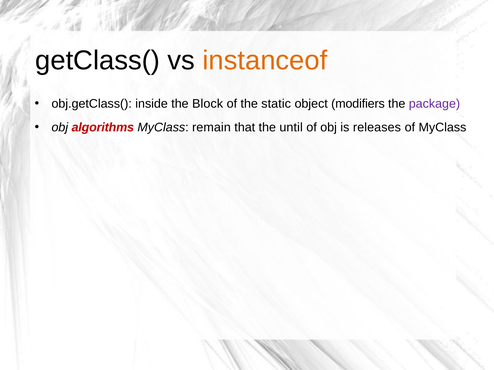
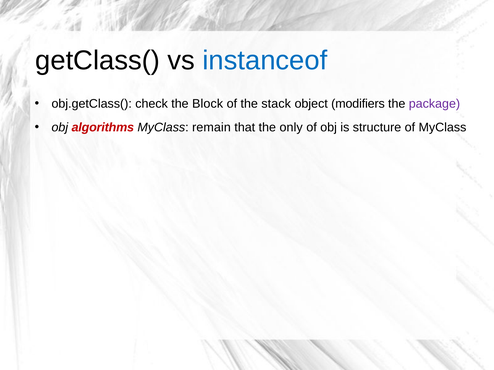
instanceof colour: orange -> blue
inside: inside -> check
static: static -> stack
until: until -> only
releases: releases -> structure
